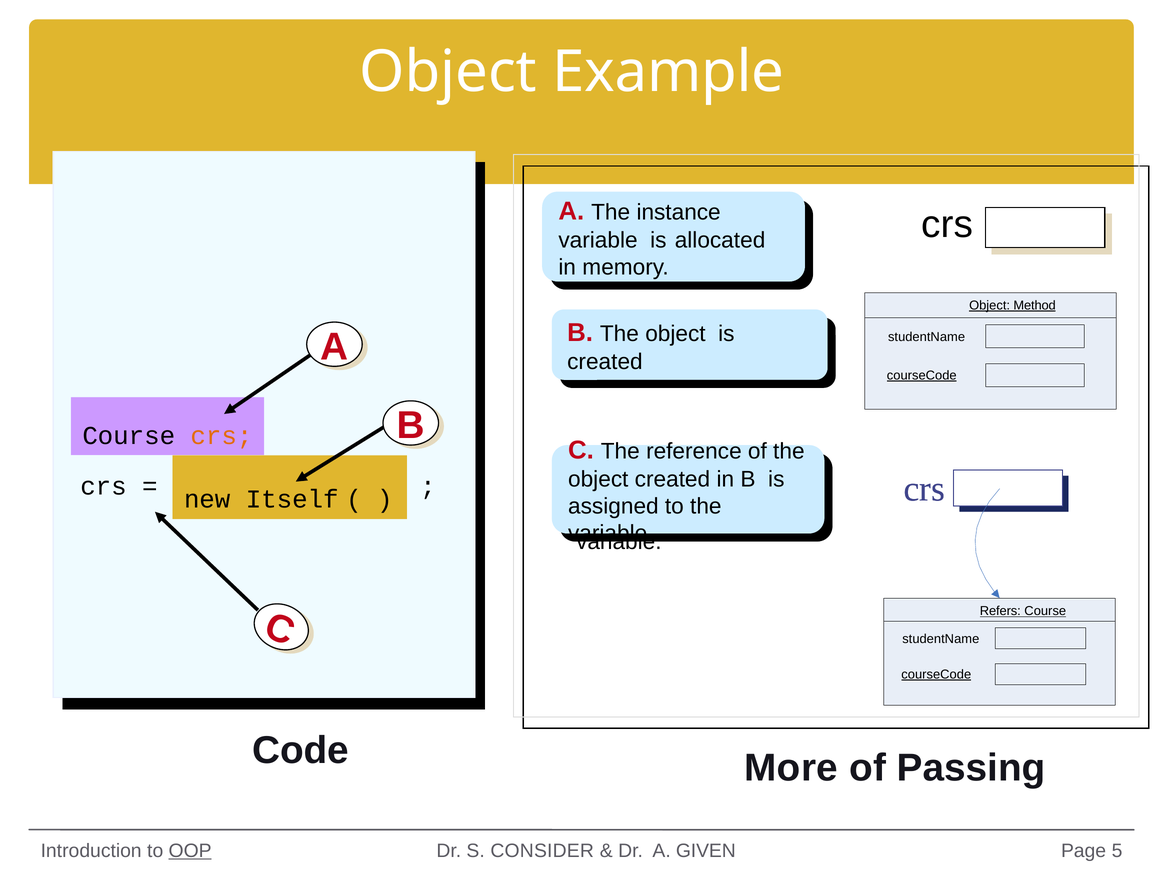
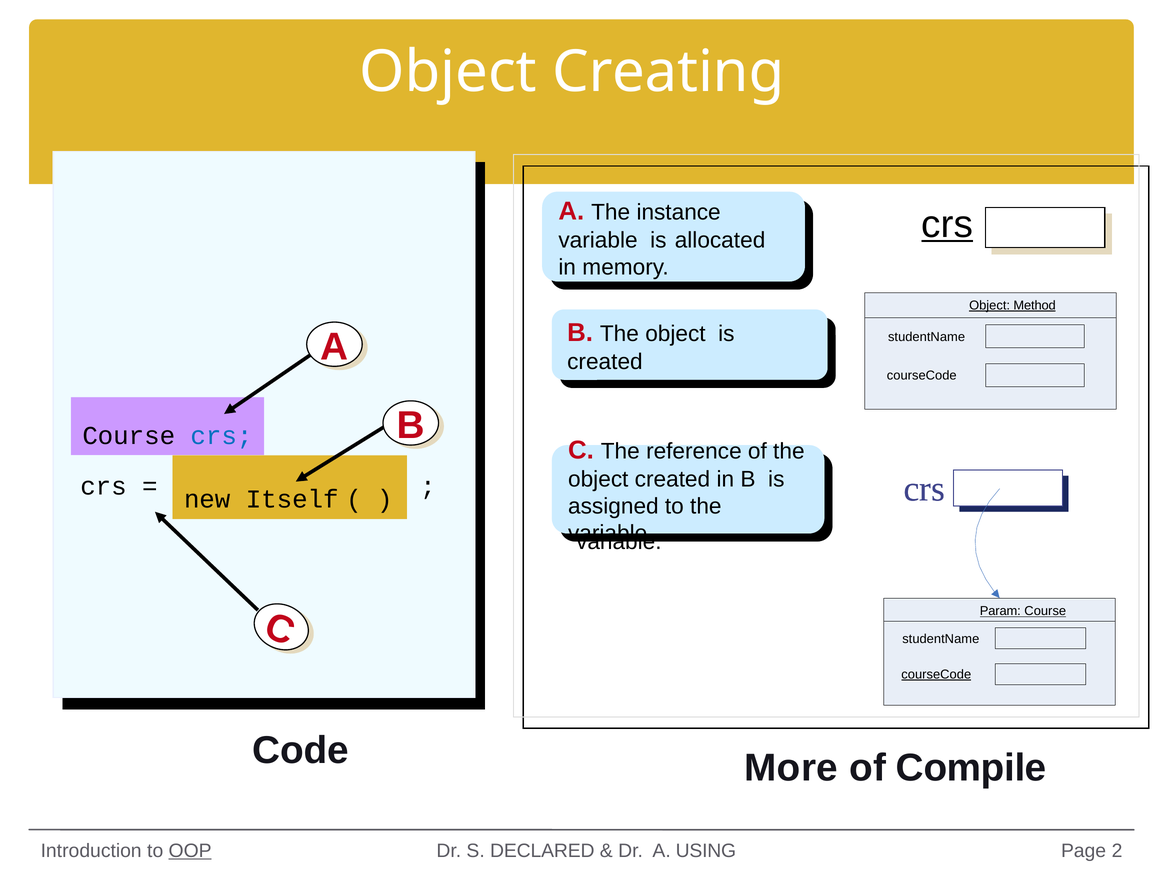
Example: Example -> Creating
crs at (947, 224) underline: none -> present
courseCode at (922, 376) underline: present -> none
crs at (221, 436) colour: orange -> blue
Refers: Refers -> Param
Passing: Passing -> Compile
CONSIDER: CONSIDER -> DECLARED
GIVEN: GIVEN -> USING
5: 5 -> 2
